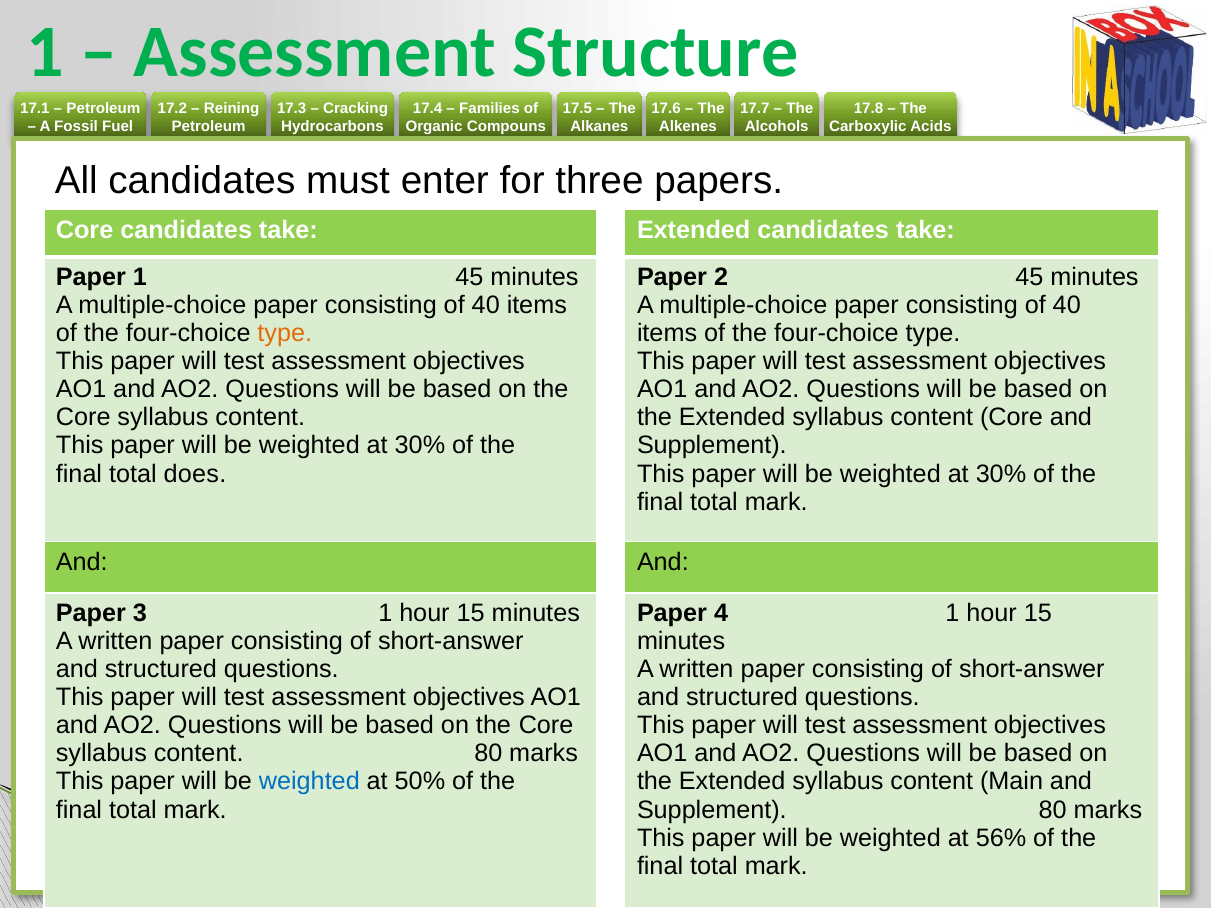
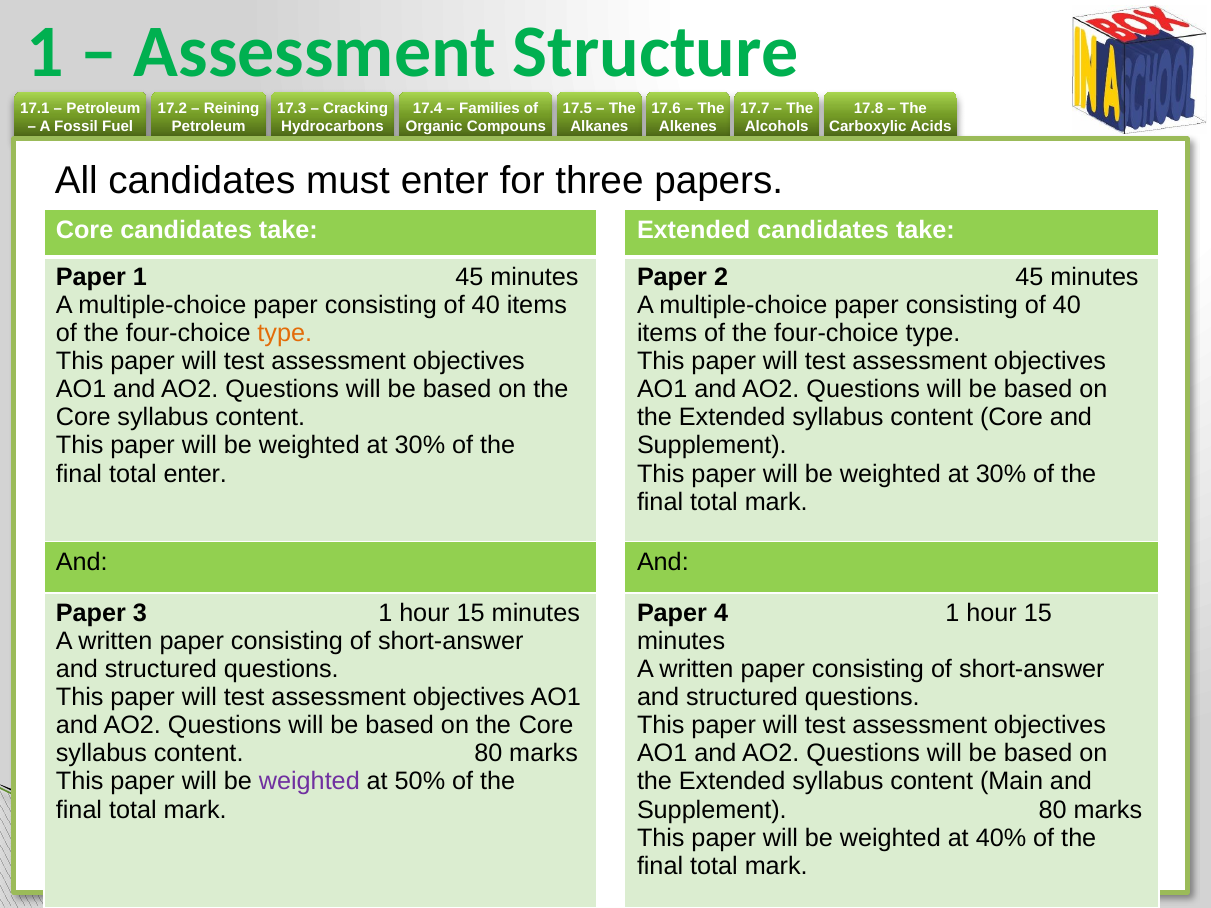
total does: does -> enter
weighted at (309, 782) colour: blue -> purple
56%: 56% -> 40%
